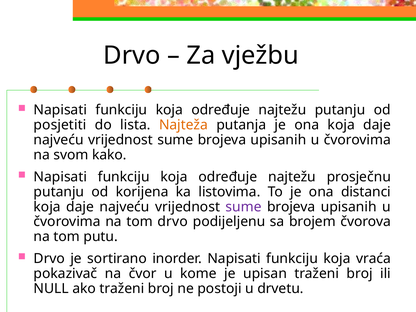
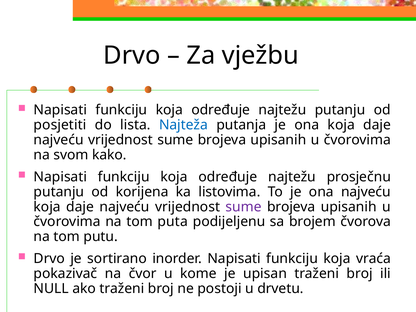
Najteža colour: orange -> blue
ona distanci: distanci -> najveću
tom drvo: drvo -> puta
